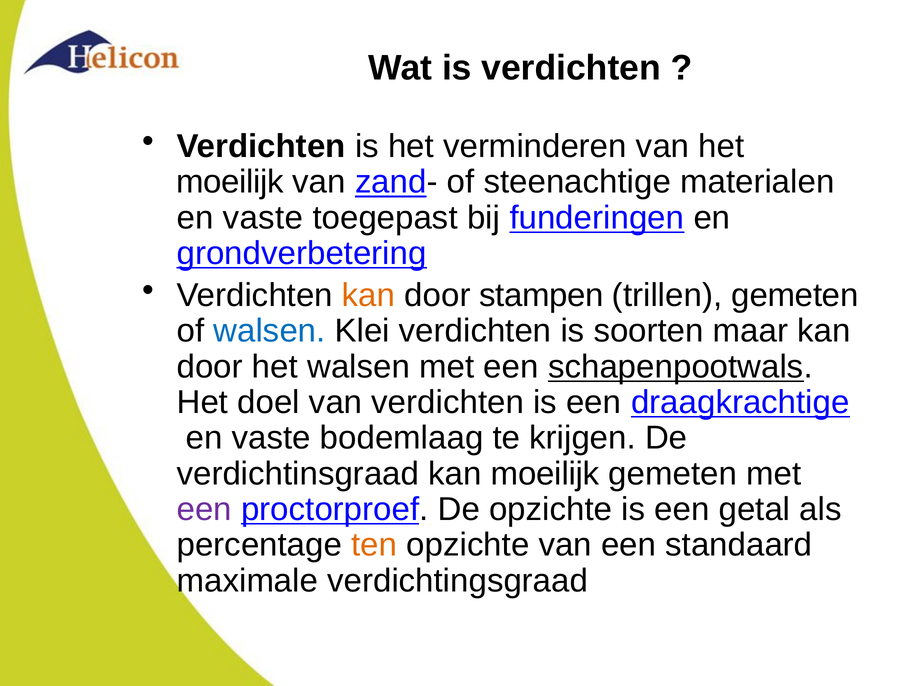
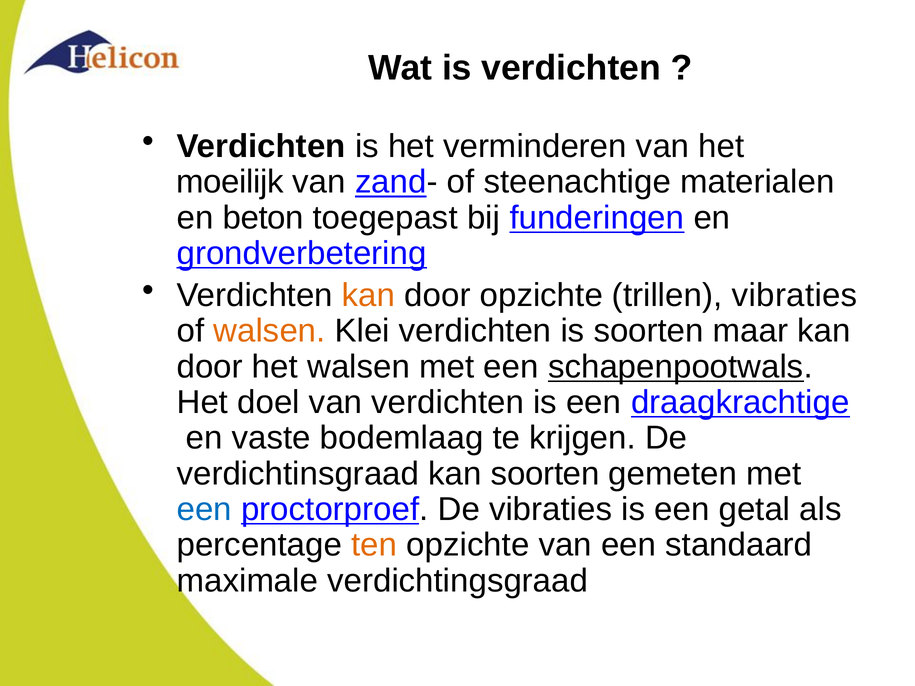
vaste at (263, 218): vaste -> beton
door stampen: stampen -> opzichte
trillen gemeten: gemeten -> vibraties
walsen at (269, 331) colour: blue -> orange
kan moeilijk: moeilijk -> soorten
een at (204, 509) colour: purple -> blue
De opzichte: opzichte -> vibraties
